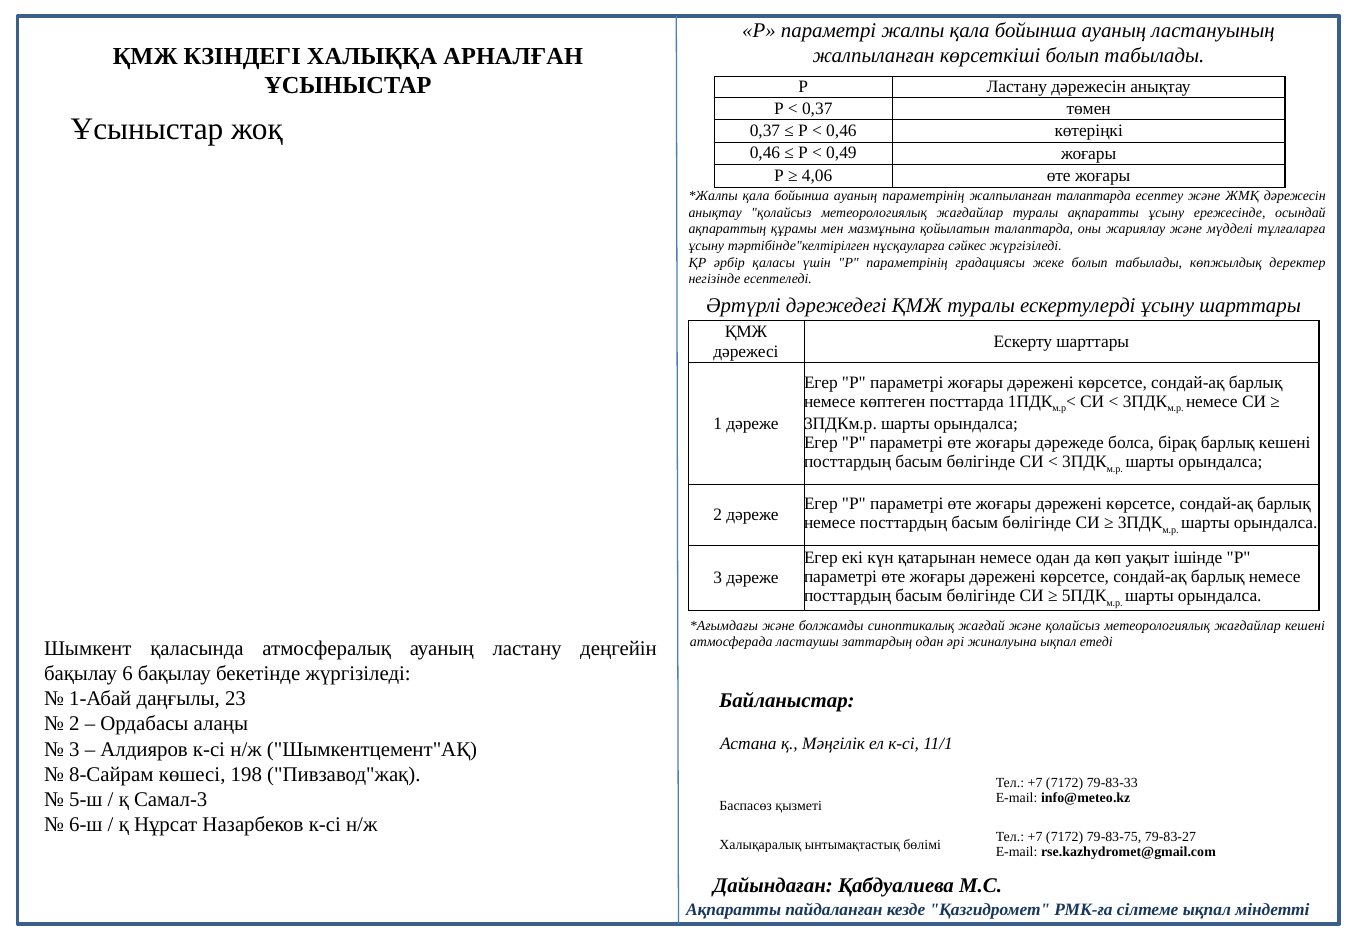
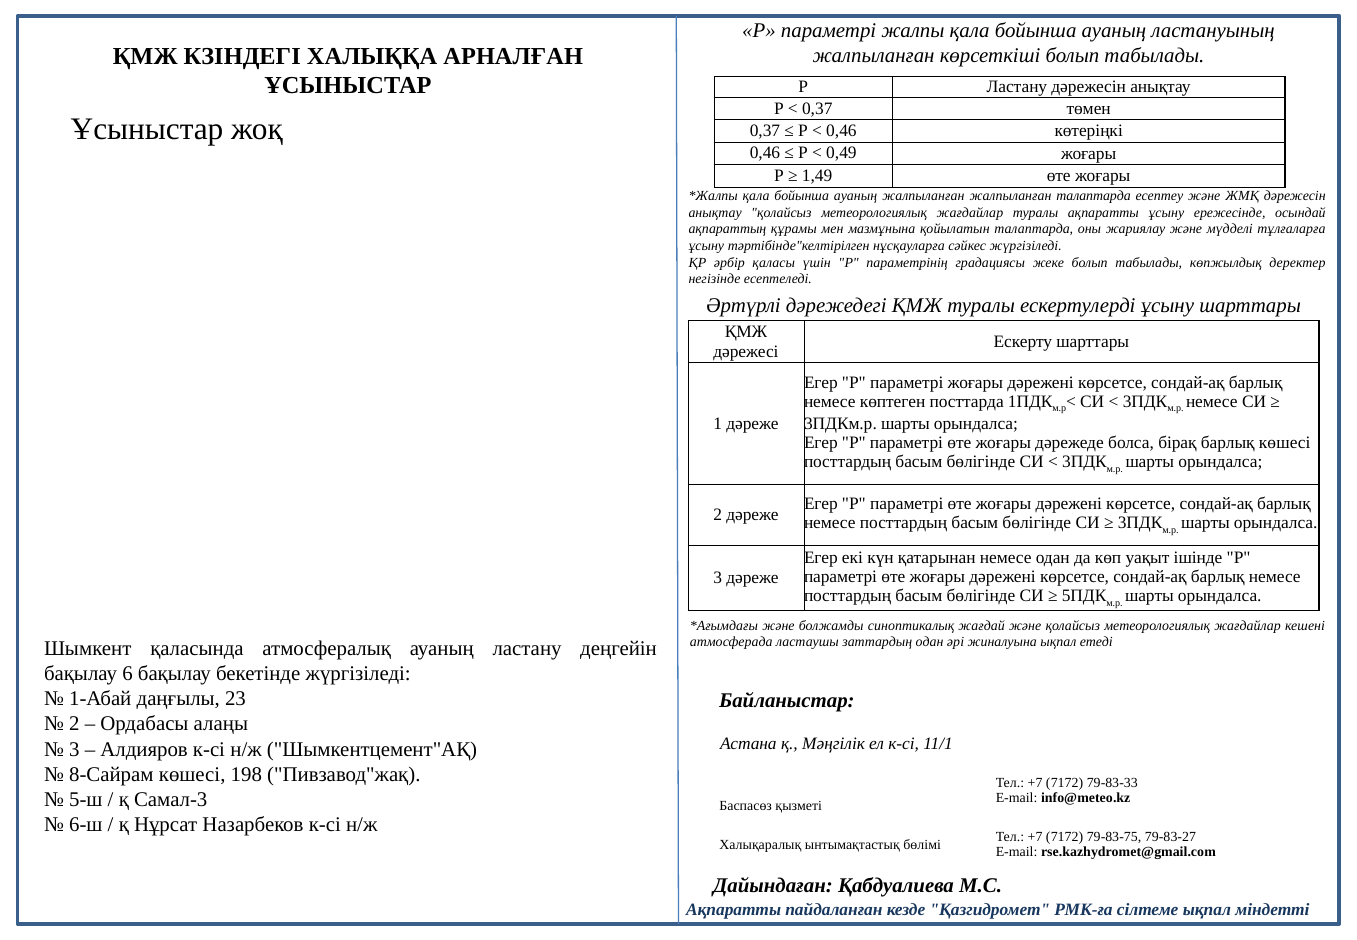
4,06: 4,06 -> 1,49
ауаның параметрінің: параметрінің -> жалпыланған
барлық кешені: кешені -> көшесі
